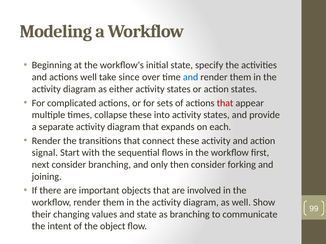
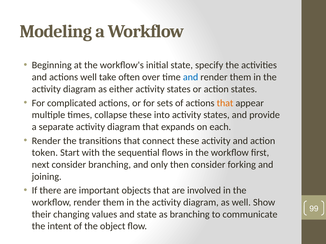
since: since -> often
that at (225, 103) colour: red -> orange
signal: signal -> token
